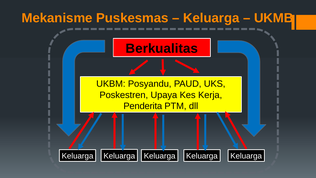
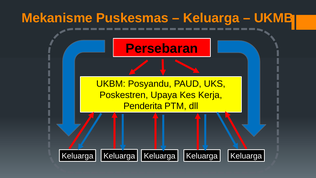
Berkualitas: Berkualitas -> Persebaran
